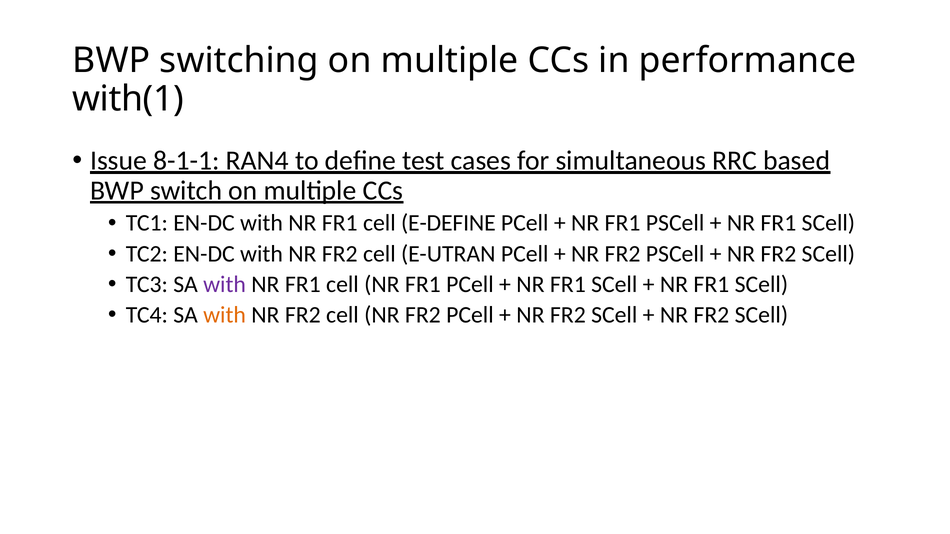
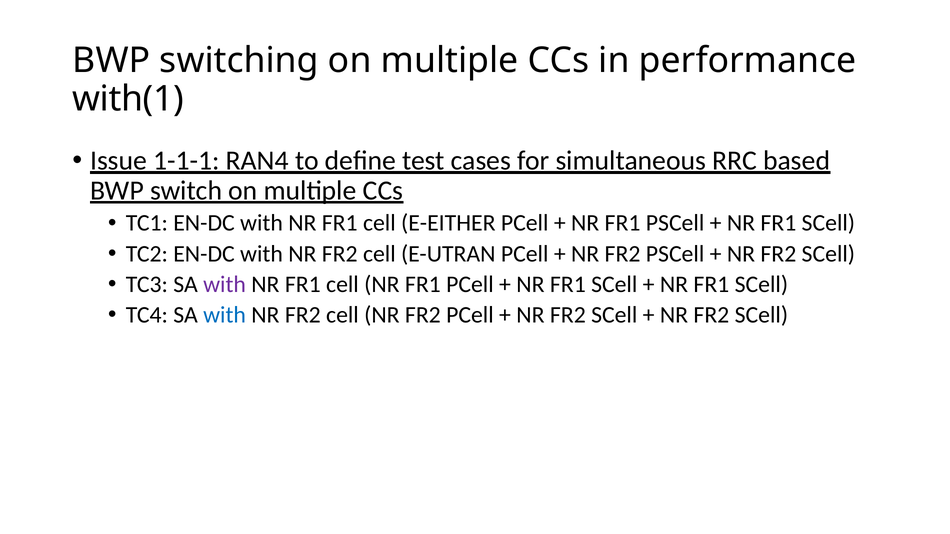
8-1-1: 8-1-1 -> 1-1-1
E-DEFINE: E-DEFINE -> E-EITHER
with at (225, 315) colour: orange -> blue
